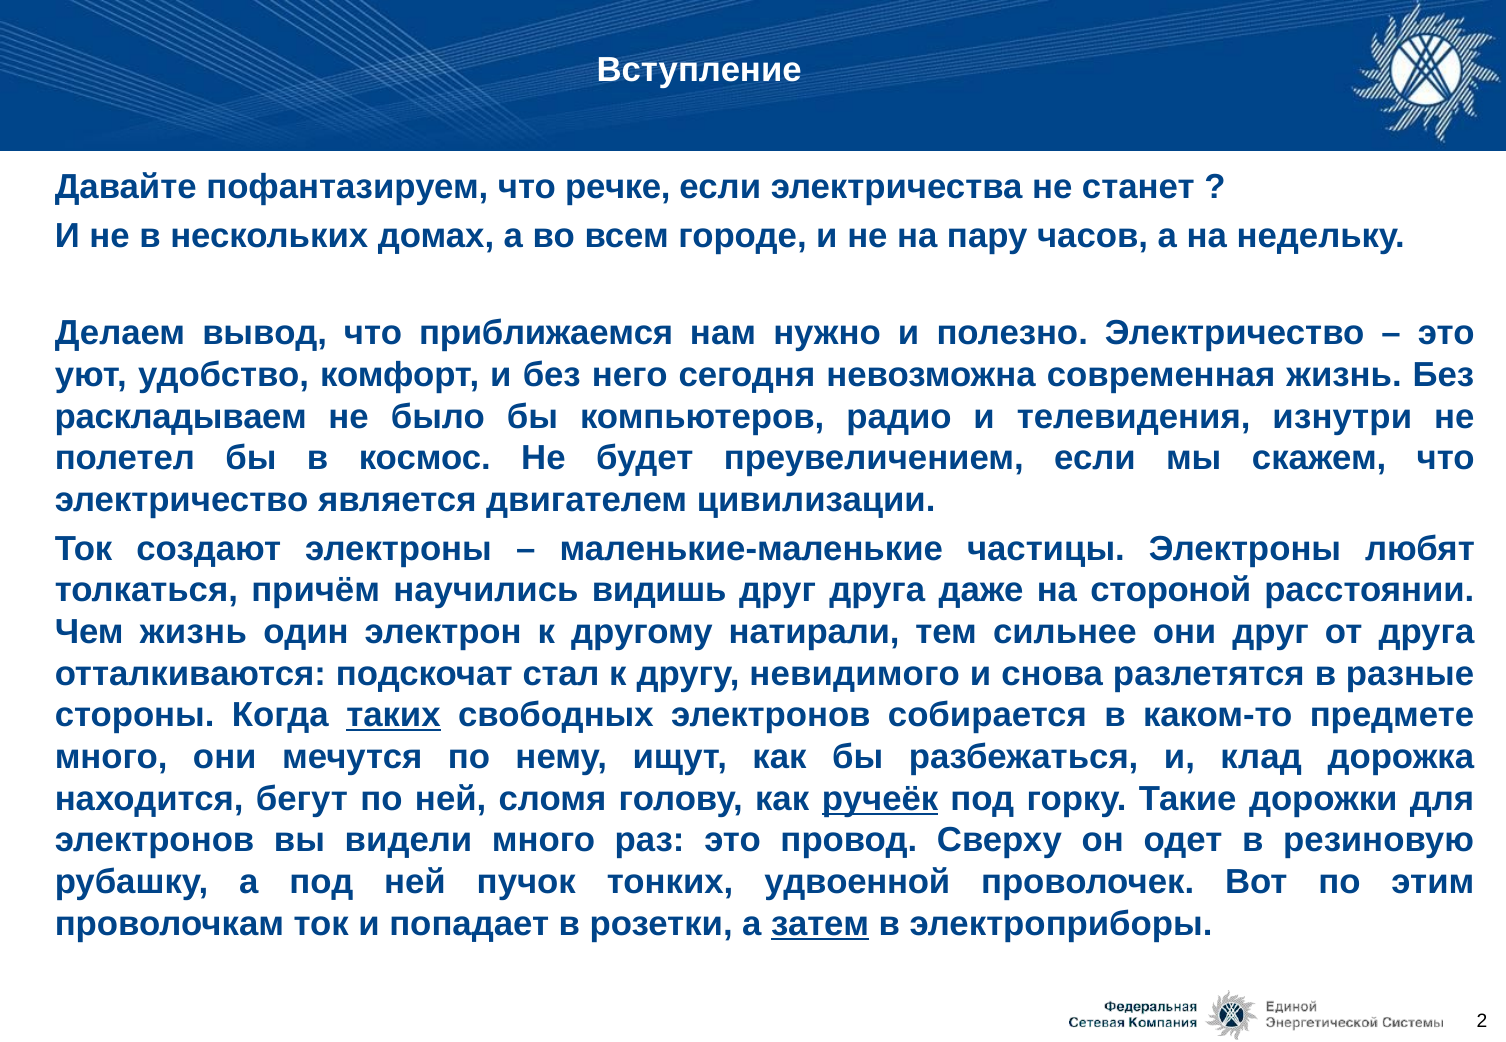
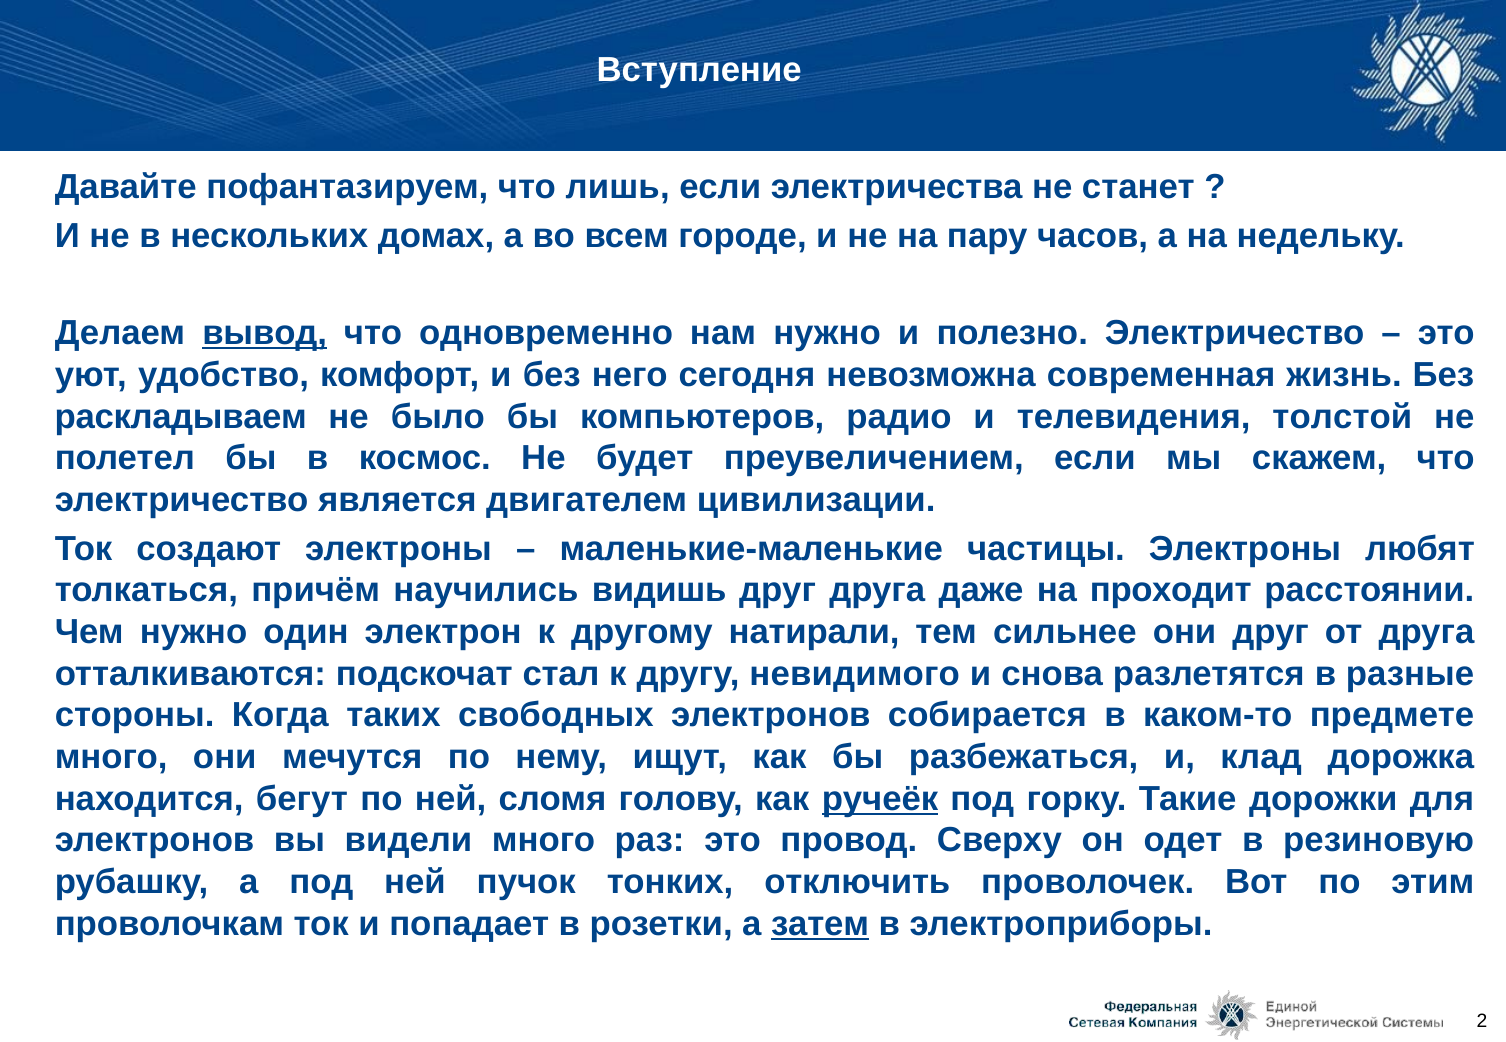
речке: речке -> лишь
вывод underline: none -> present
приближаемся: приближаемся -> одновременно
изнутри: изнутри -> толстой
стороной: стороной -> проходит
Чем жизнь: жизнь -> нужно
таких underline: present -> none
удвоенной: удвоенной -> отключить
